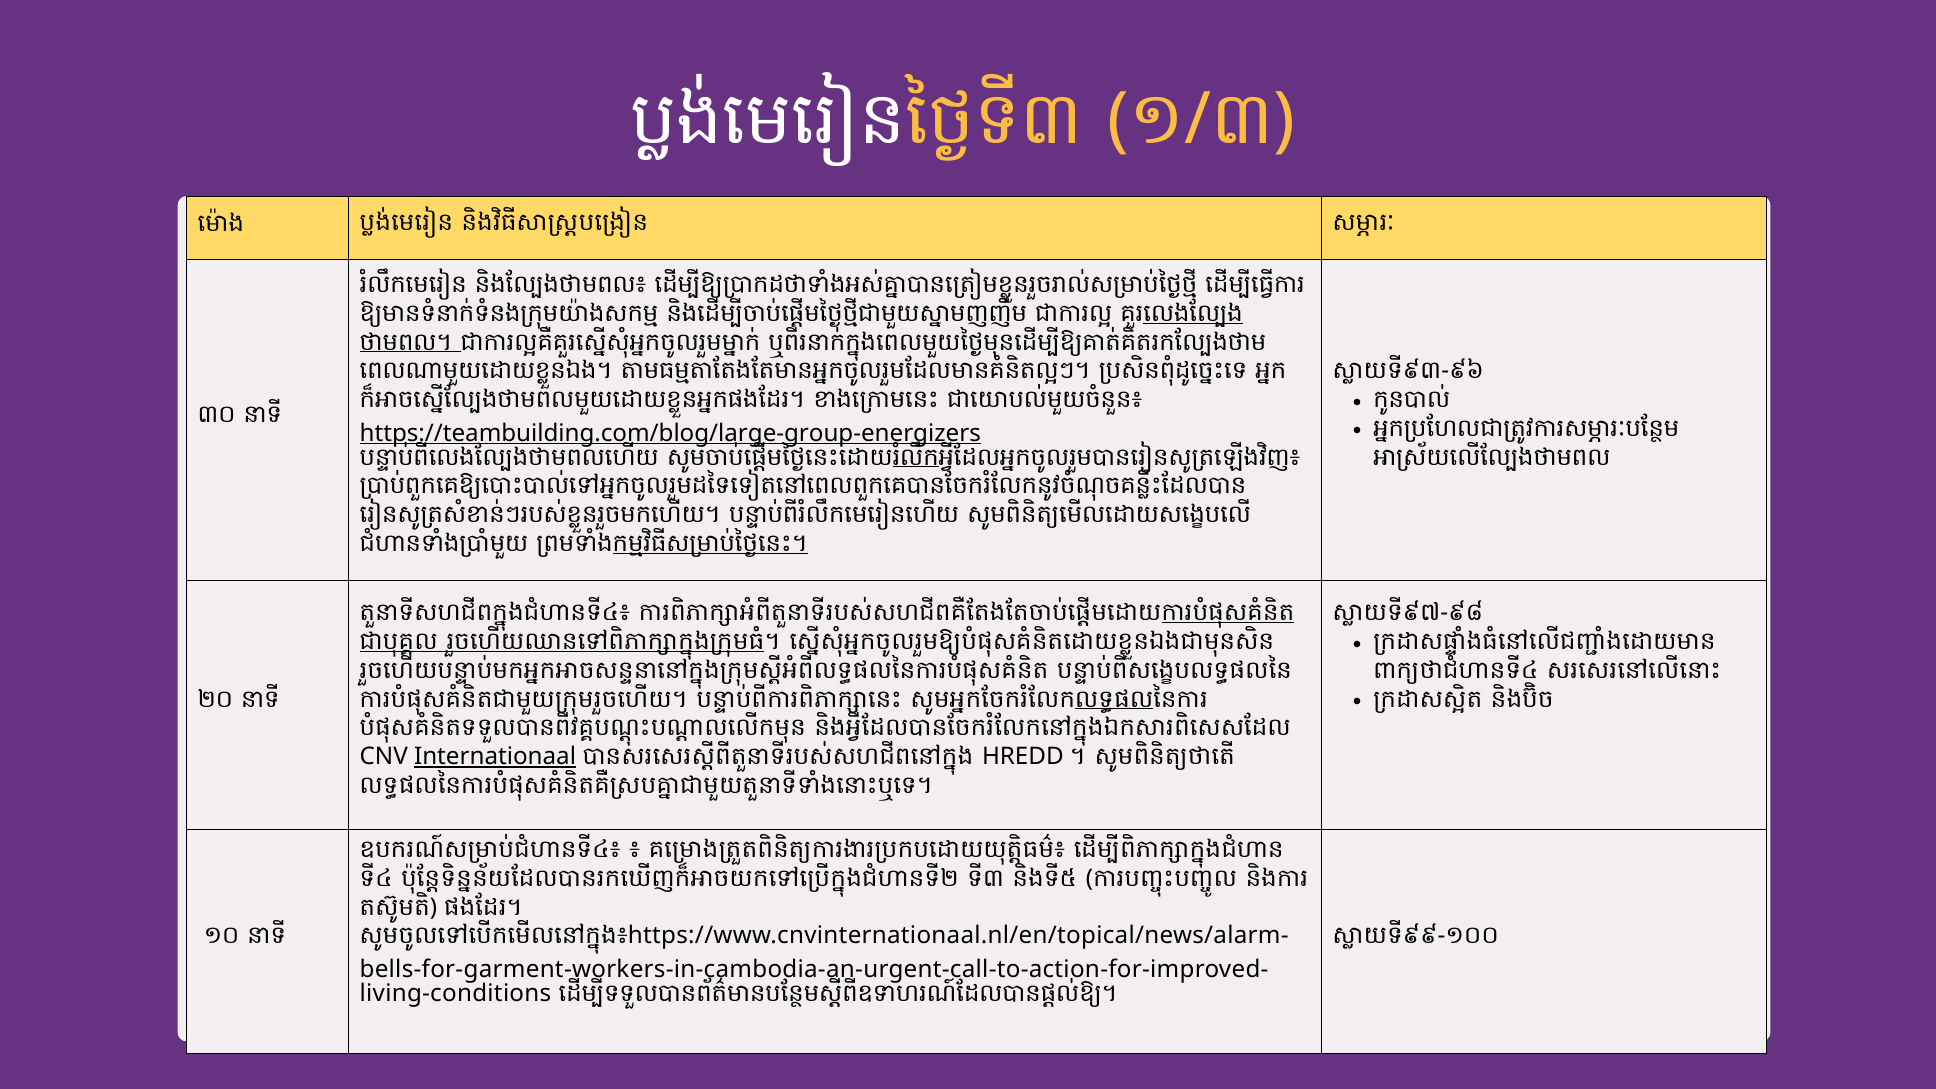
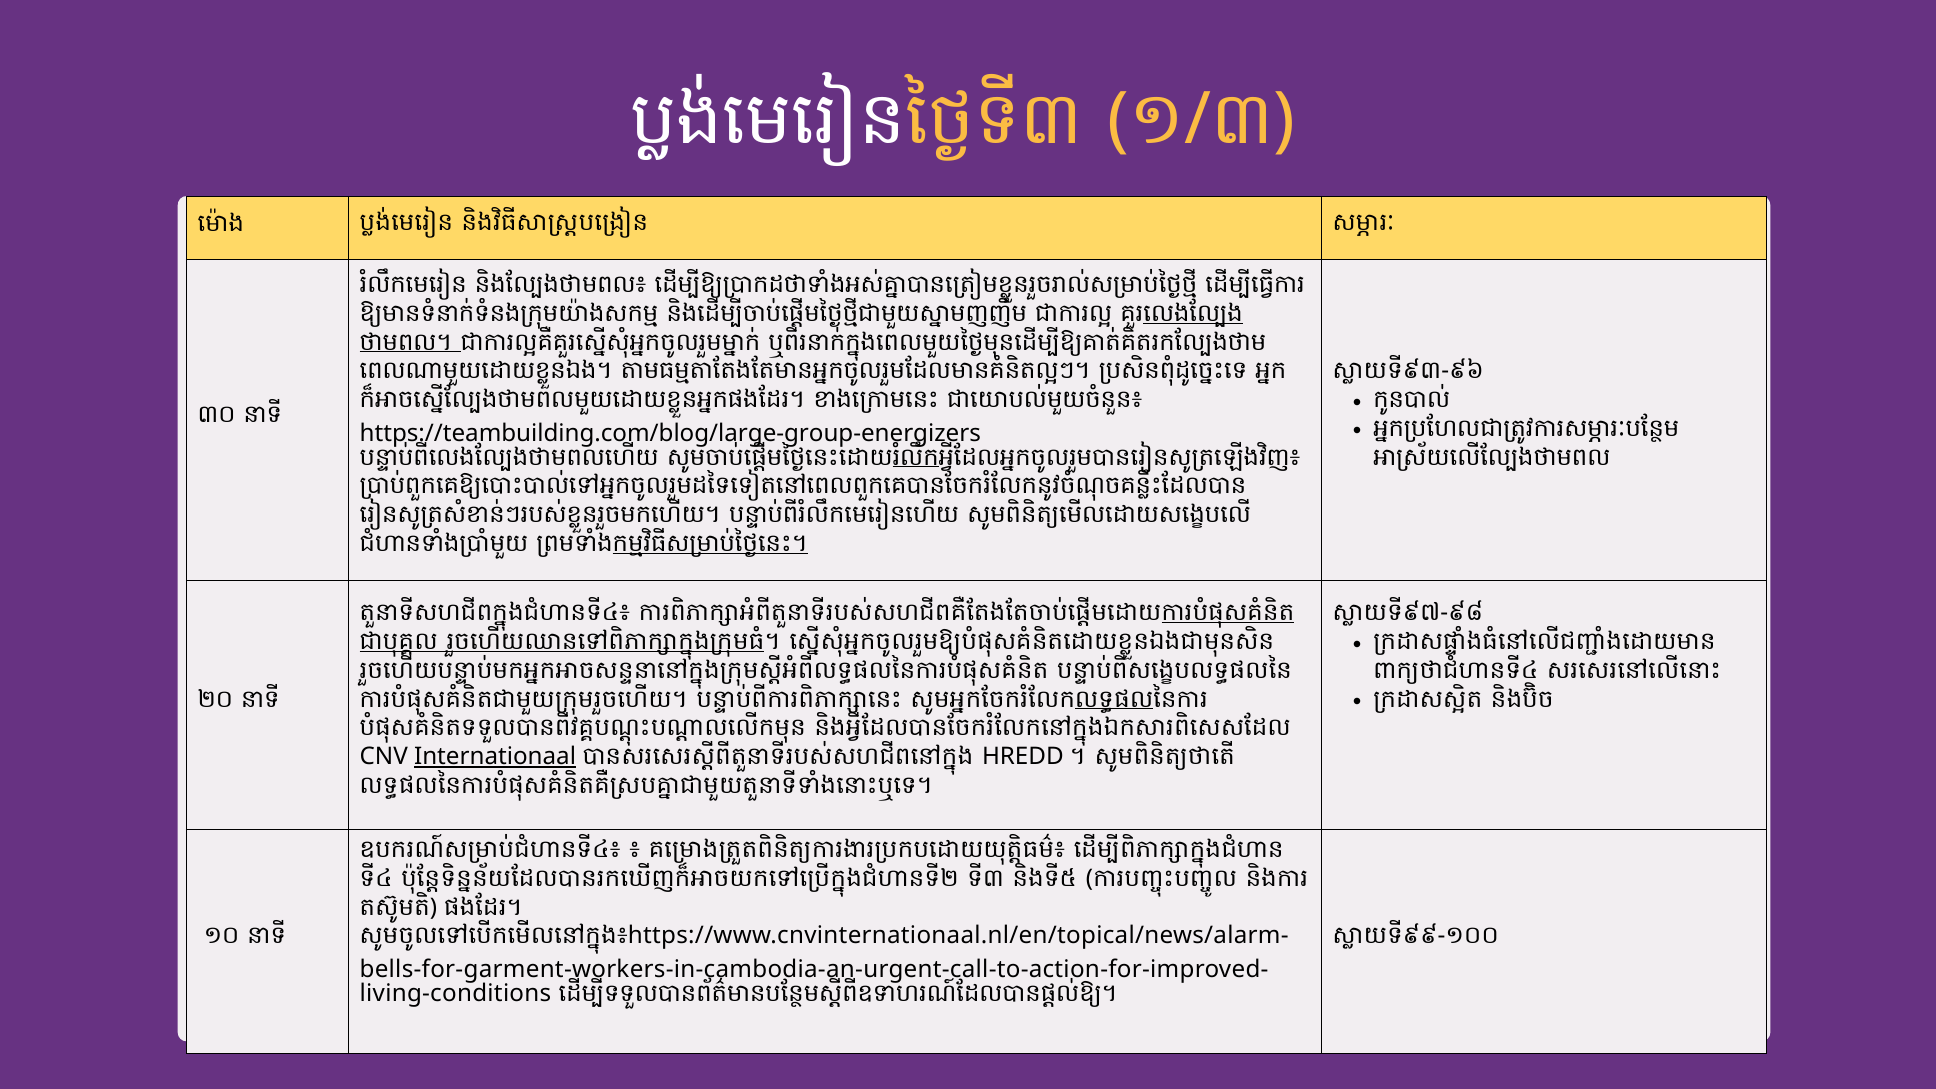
https://teambuilding.com/blog/large-group-energizers underline: present -> none
